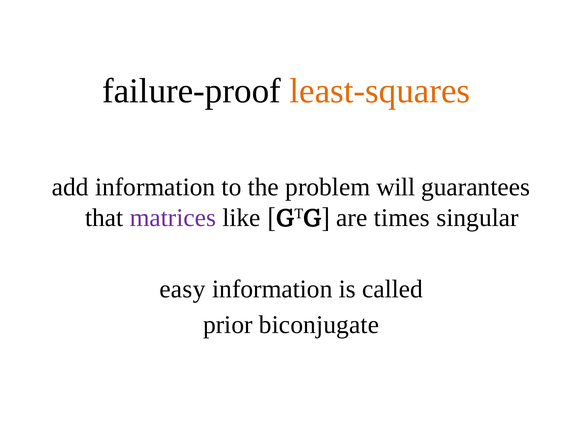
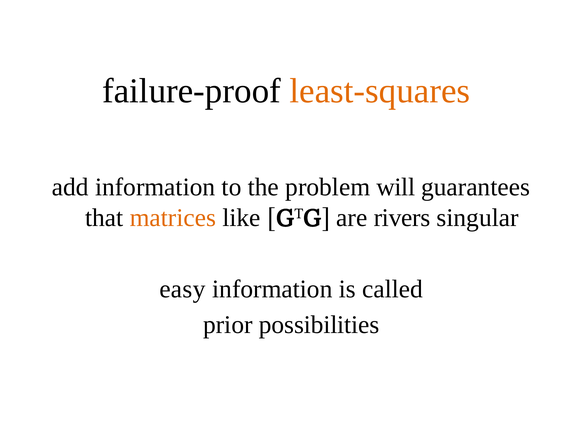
matrices colour: purple -> orange
times: times -> rivers
biconjugate: biconjugate -> possibilities
